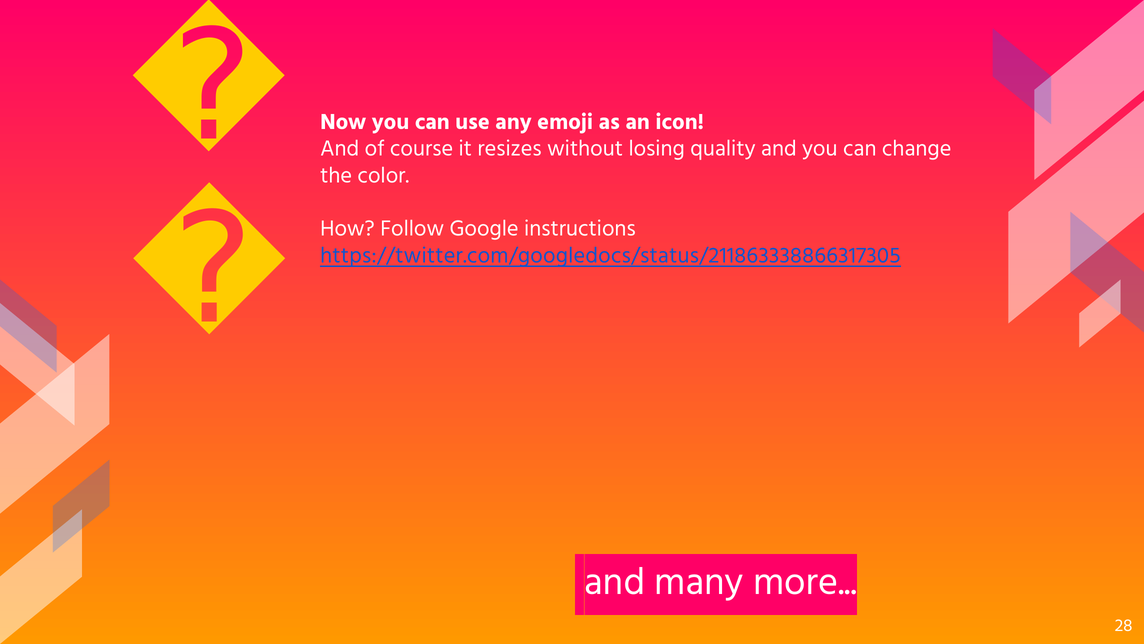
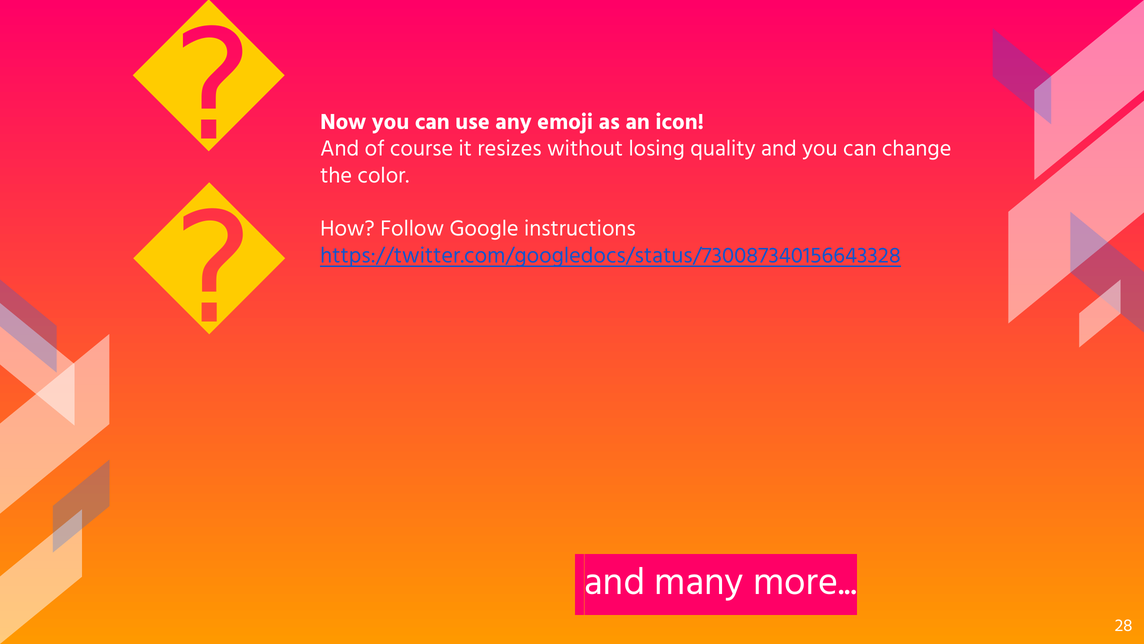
https://twitter.com/googledocs/status/211863338866317305: https://twitter.com/googledocs/status/211863338866317305 -> https://twitter.com/googledocs/status/730087340156643328
